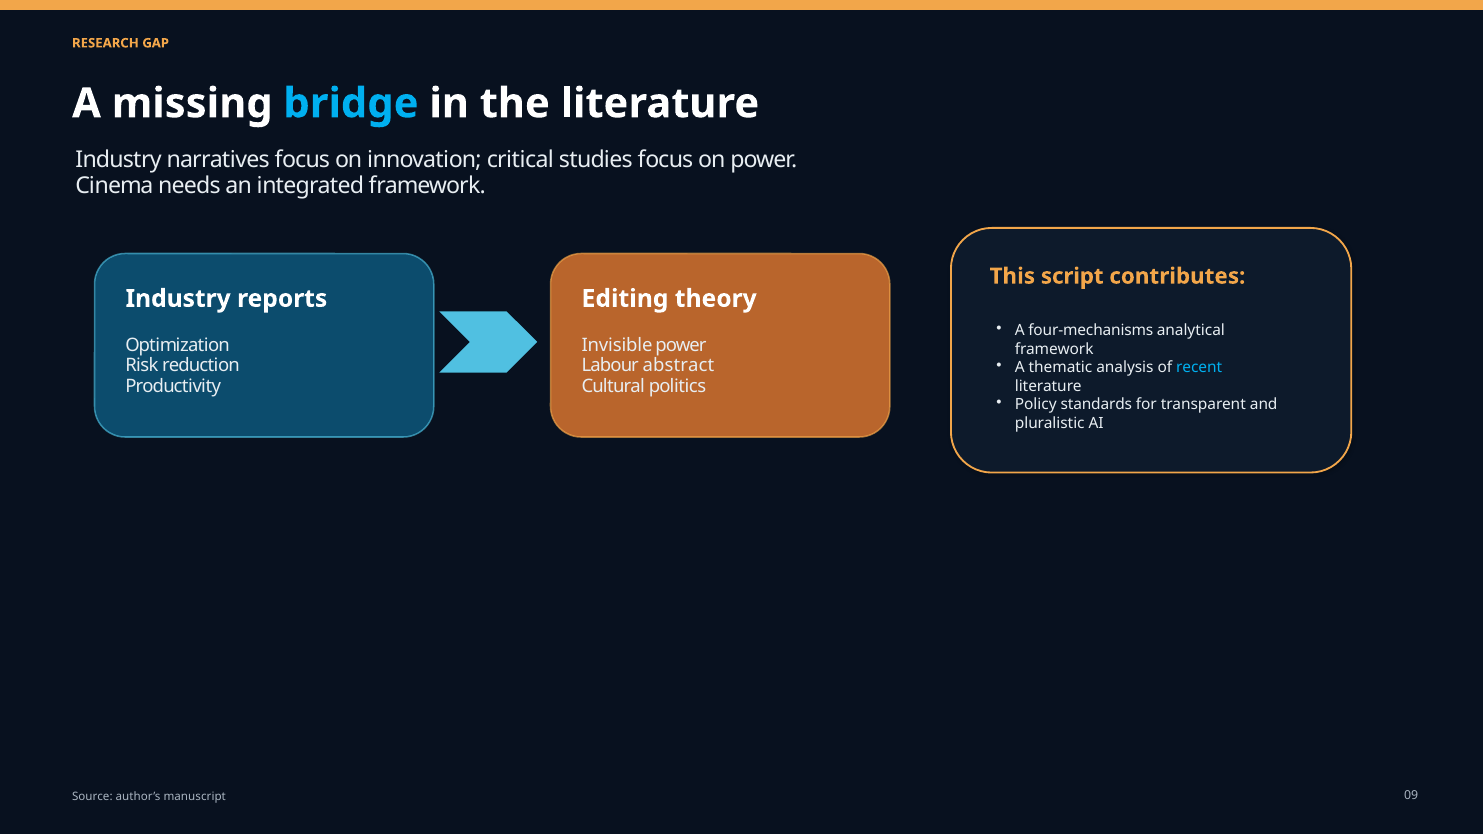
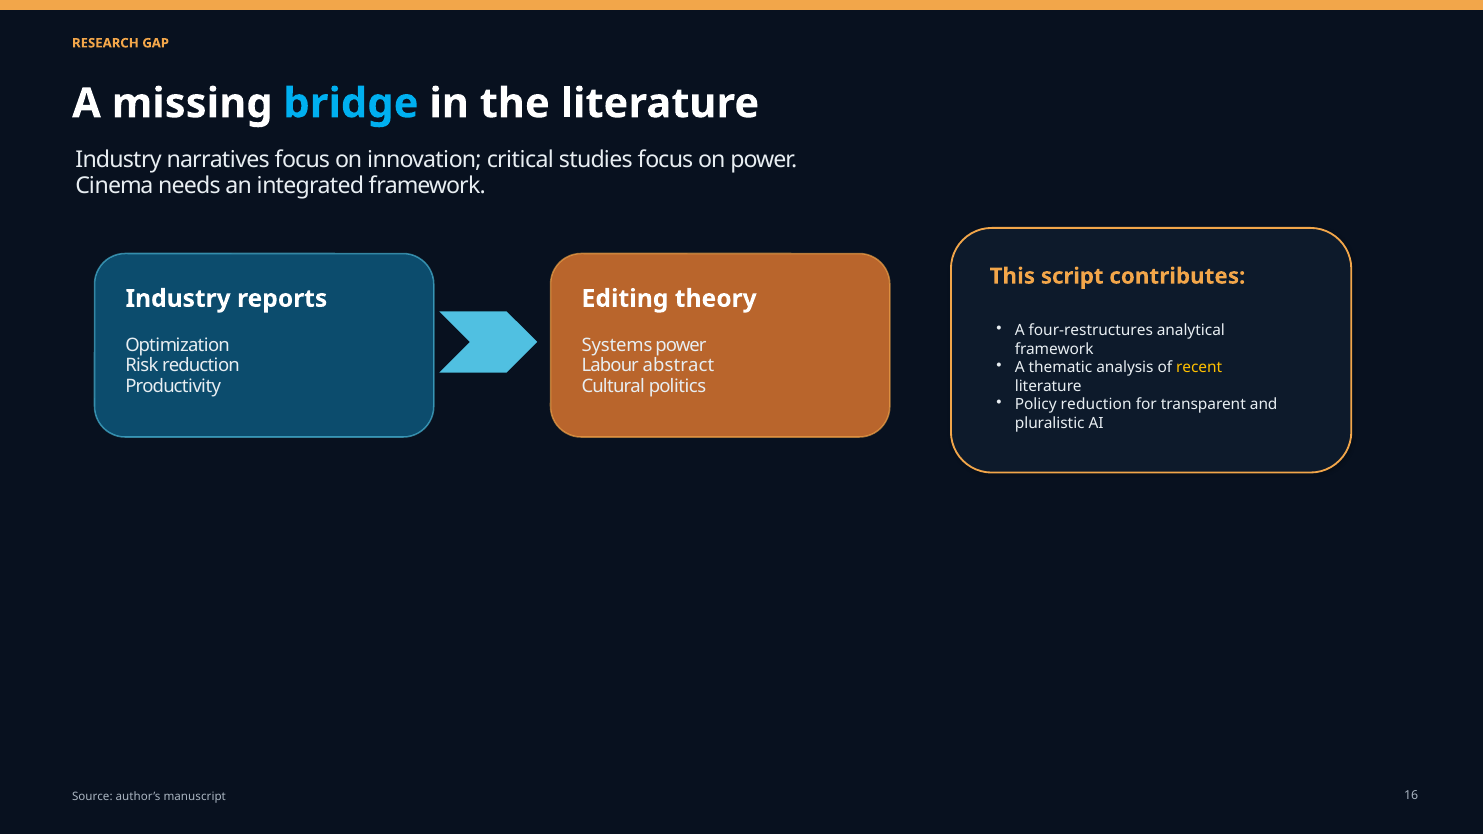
four-mechanisms: four-mechanisms -> four-restructures
Invisible: Invisible -> Systems
recent colour: light blue -> yellow
Policy standards: standards -> reduction
09: 09 -> 16
